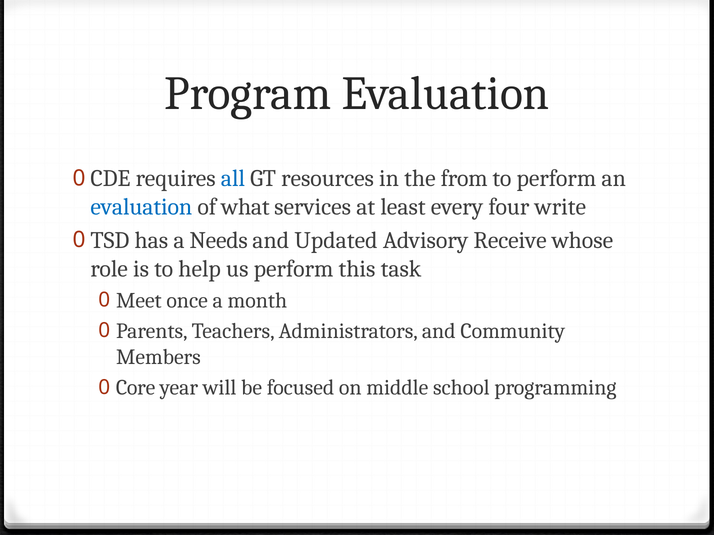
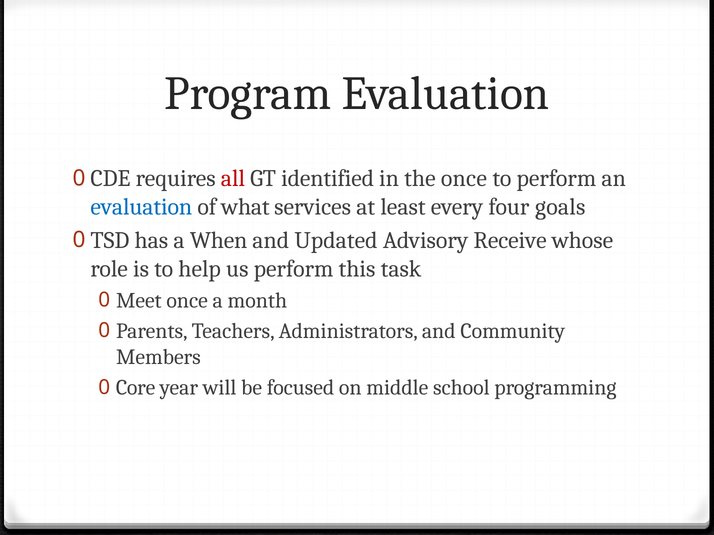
all colour: blue -> red
resources: resources -> identified
the from: from -> once
write: write -> goals
Needs: Needs -> When
